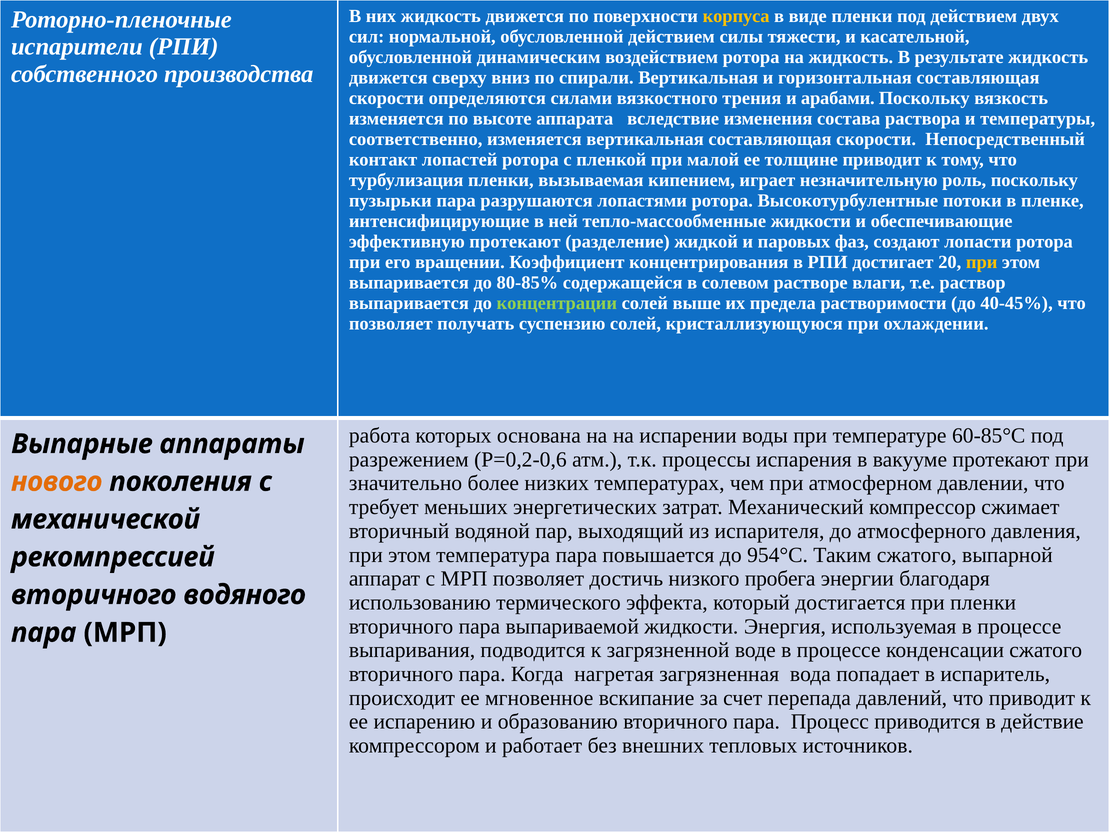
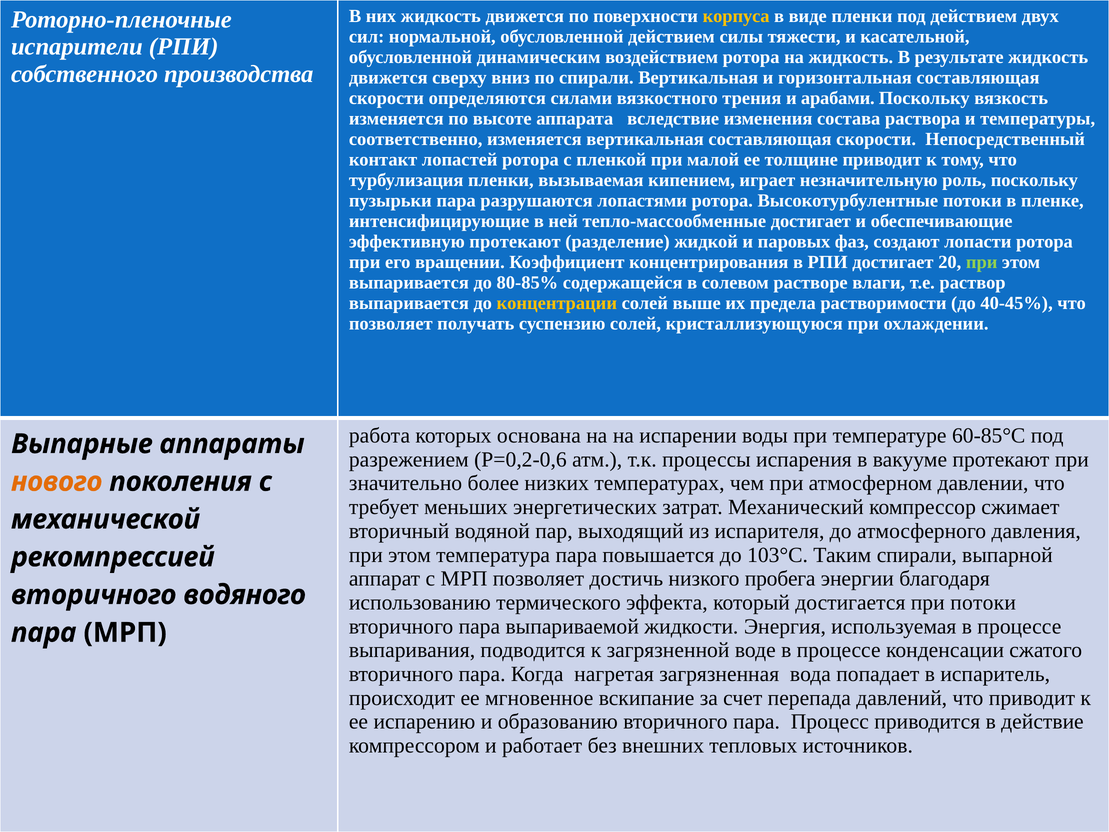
тепло-массообменные жидкости: жидкости -> достигает
при at (982, 262) colour: yellow -> light green
концентрации colour: light green -> yellow
954°С: 954°С -> 103°С
Таким сжатого: сжатого -> спирали
при пленки: пленки -> потоки
